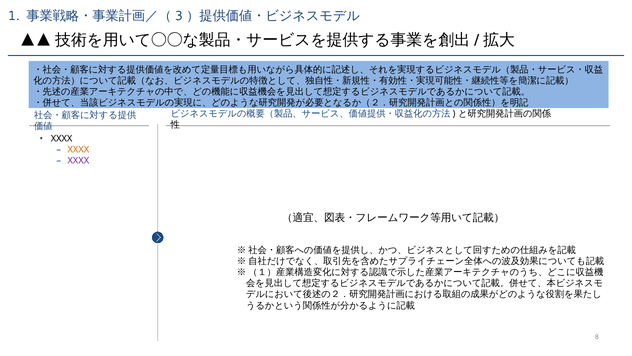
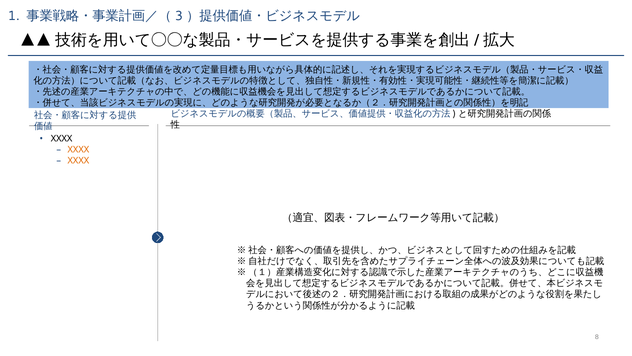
XXXX at (78, 161) colour: purple -> orange
